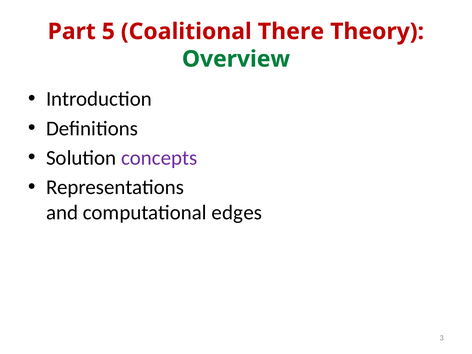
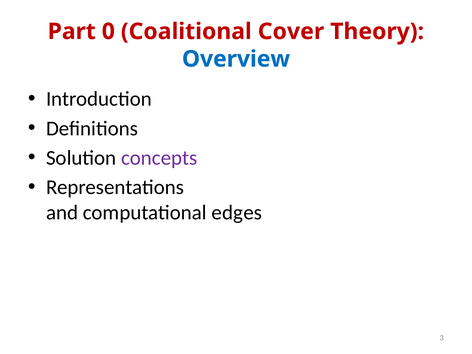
5: 5 -> 0
There: There -> Cover
Overview colour: green -> blue
